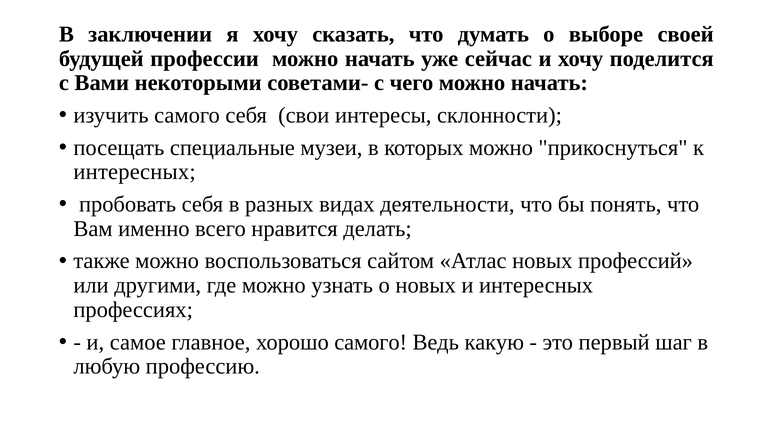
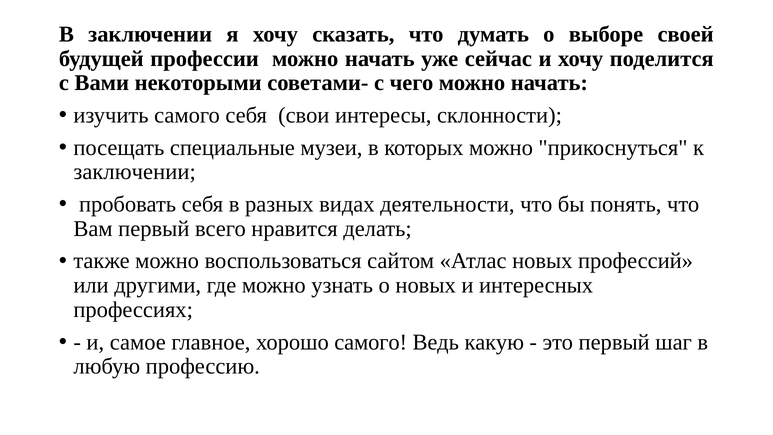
интересных at (135, 172): интересных -> заключении
Вам именно: именно -> первый
